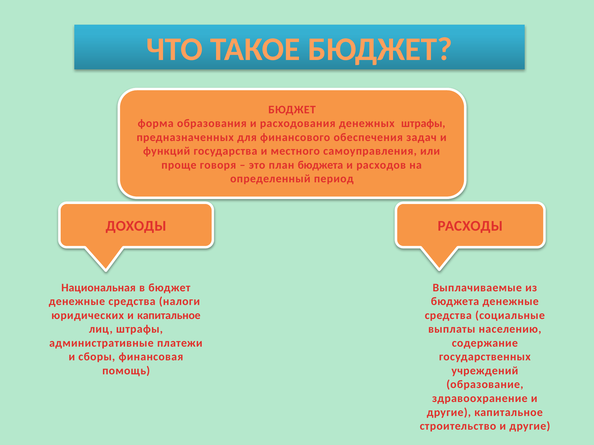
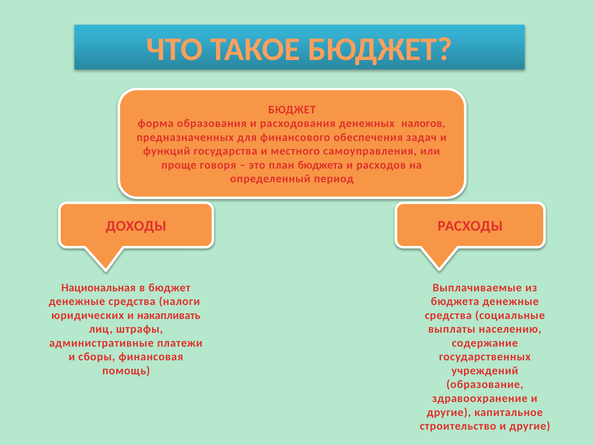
денежных штрафы: штрафы -> налогов
и капитальное: капитальное -> накапливать
